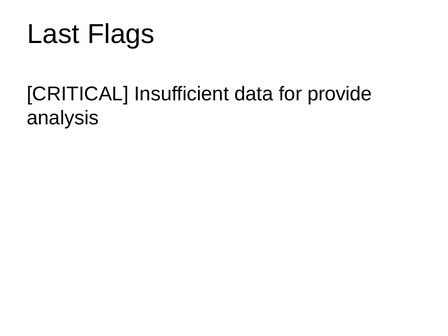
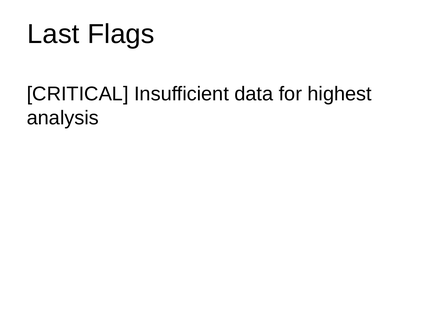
provide: provide -> highest
